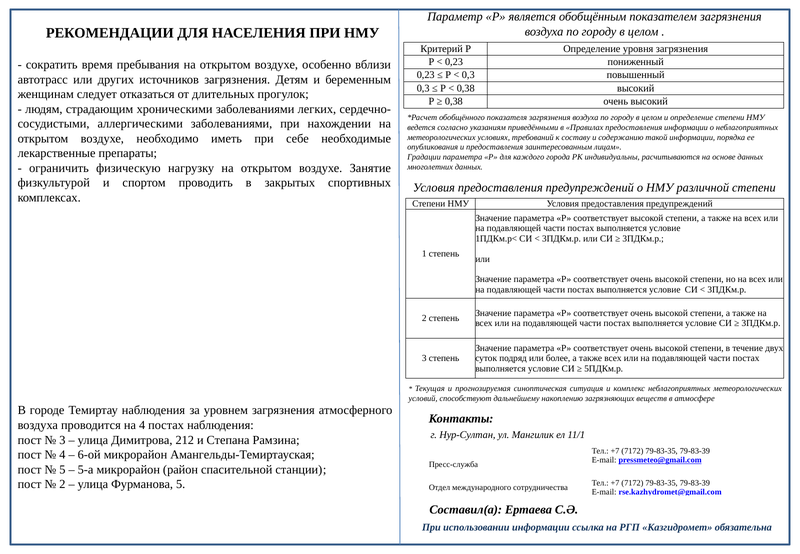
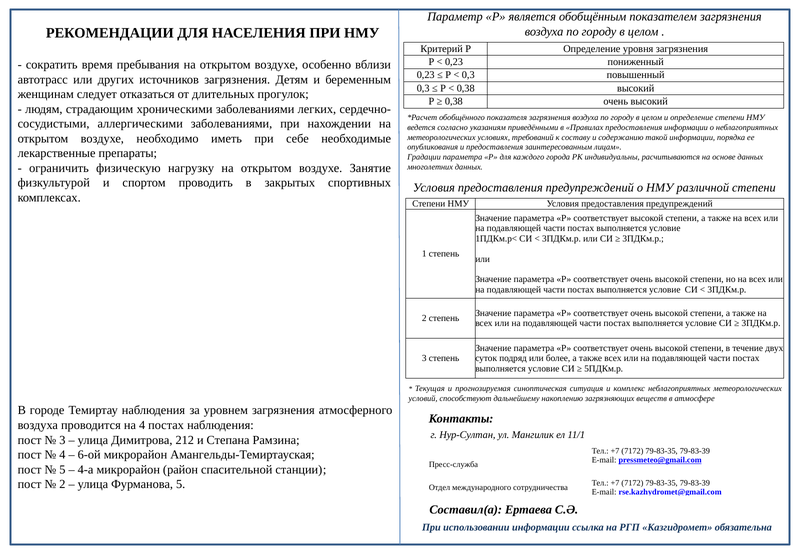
5-а: 5-а -> 4-а
